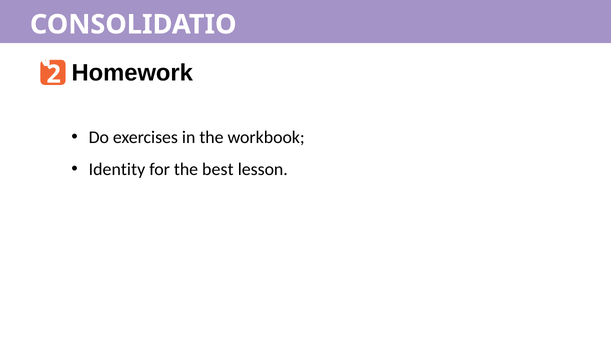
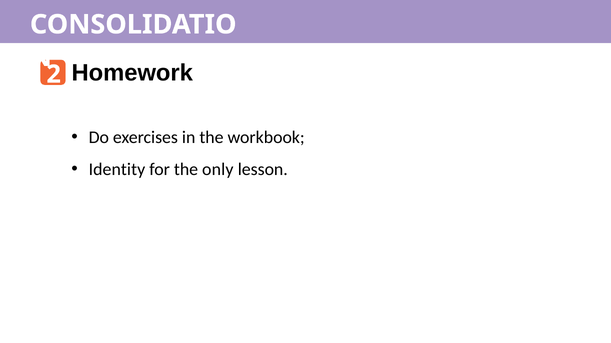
best: best -> only
